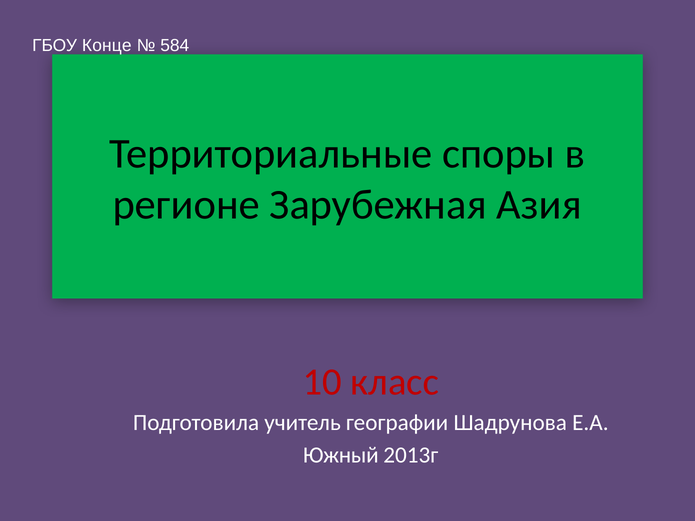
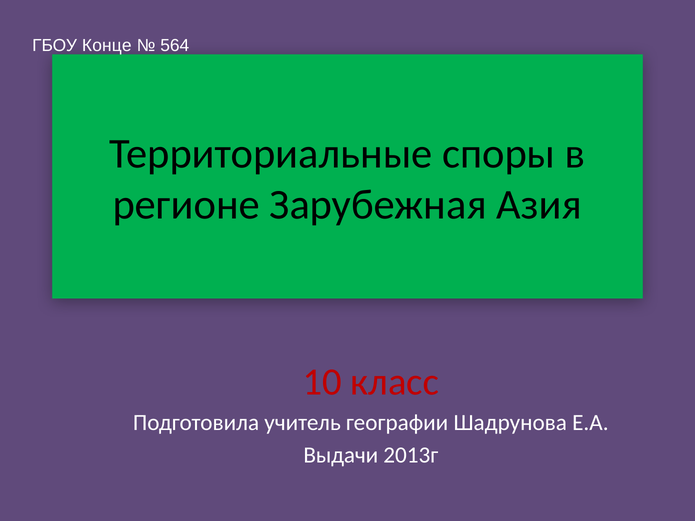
584: 584 -> 564
Южный: Южный -> Выдачи
